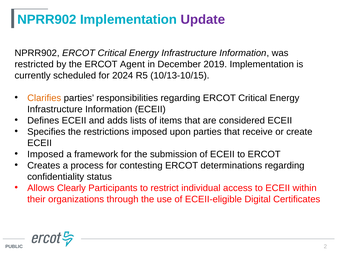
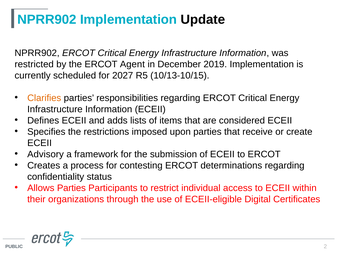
Update colour: purple -> black
2024: 2024 -> 2027
Imposed at (46, 154): Imposed -> Advisory
Allows Clearly: Clearly -> Parties
